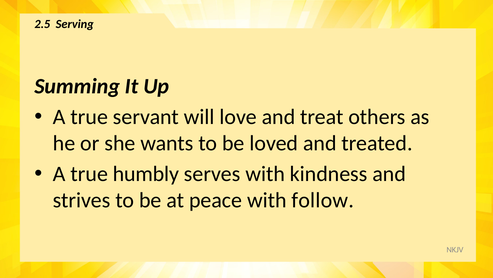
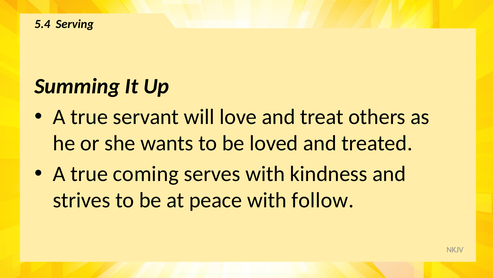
2.5: 2.5 -> 5.4
humbly: humbly -> coming
